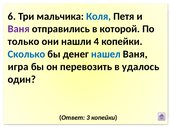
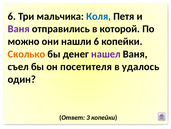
только: только -> можно
нашли 4: 4 -> 6
Сколько colour: blue -> orange
нашел colour: blue -> purple
игра: игра -> съел
перевозить: перевозить -> посетителя
